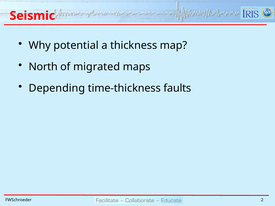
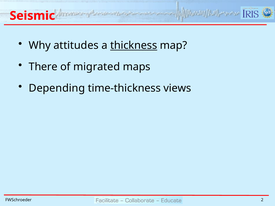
potential: potential -> attitudes
thickness underline: none -> present
North: North -> There
faults: faults -> views
